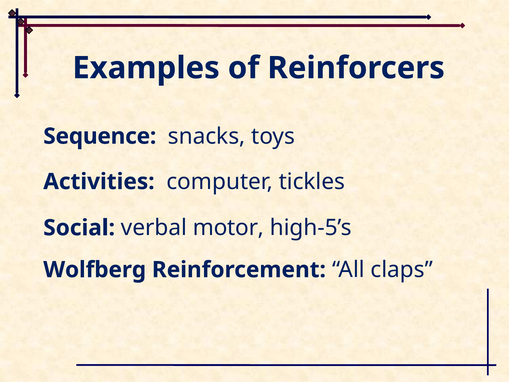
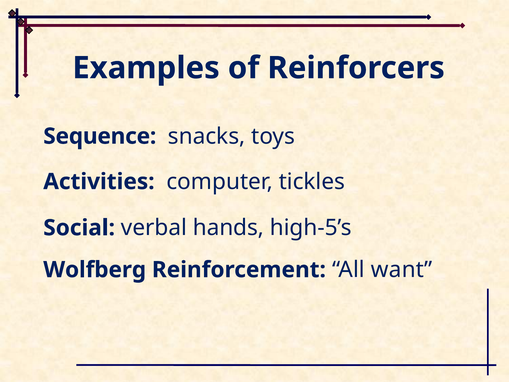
motor: motor -> hands
claps: claps -> want
